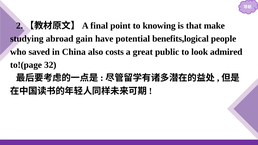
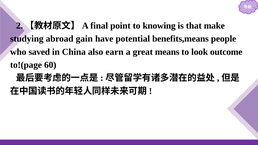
benefits,logical: benefits,logical -> benefits,means
costs: costs -> earn
public: public -> means
admired: admired -> outcome
32: 32 -> 60
